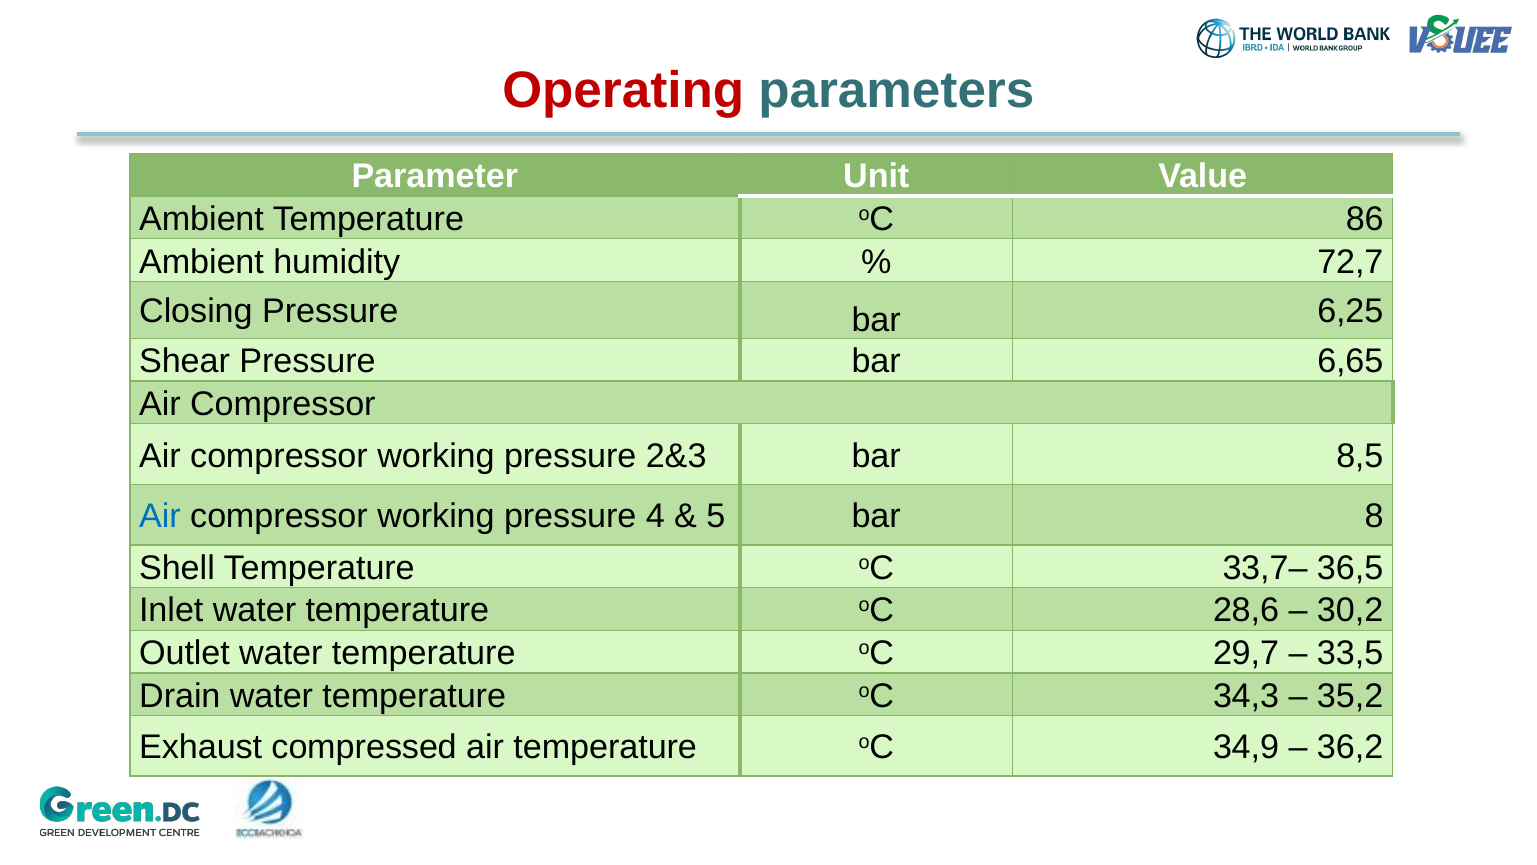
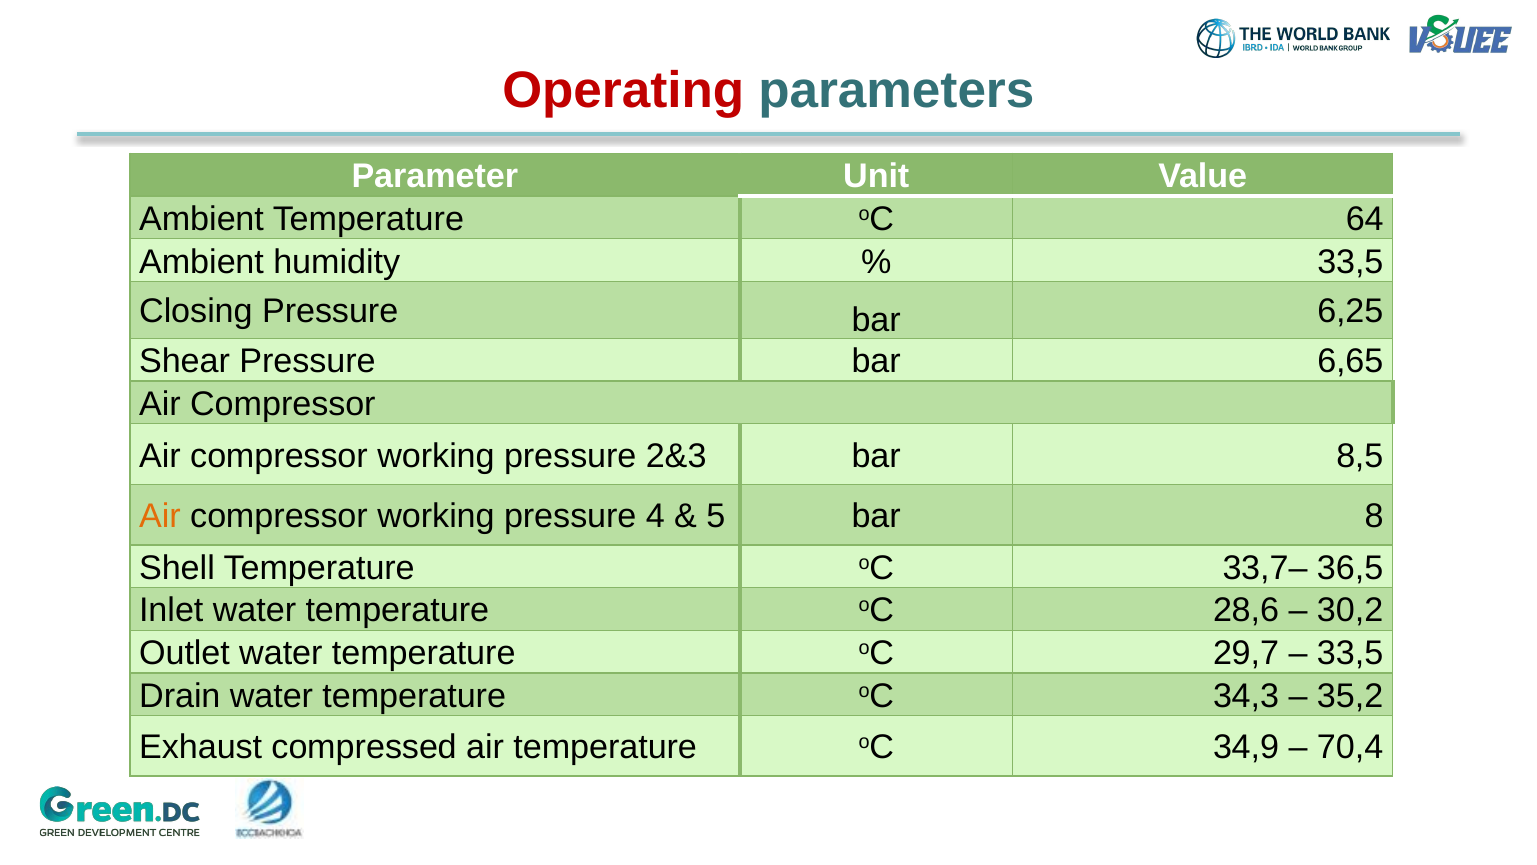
86: 86 -> 64
72,7 at (1350, 262): 72,7 -> 33,5
Air at (160, 516) colour: blue -> orange
36,2: 36,2 -> 70,4
